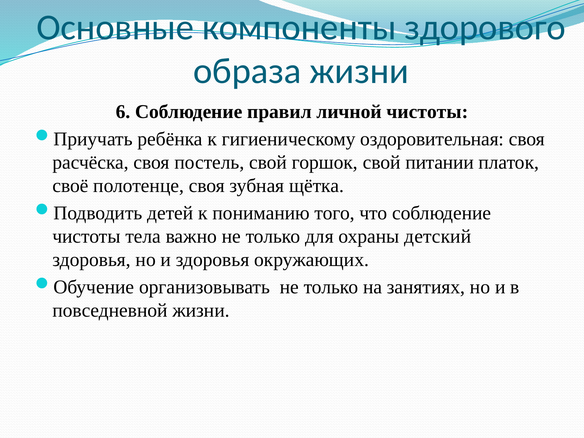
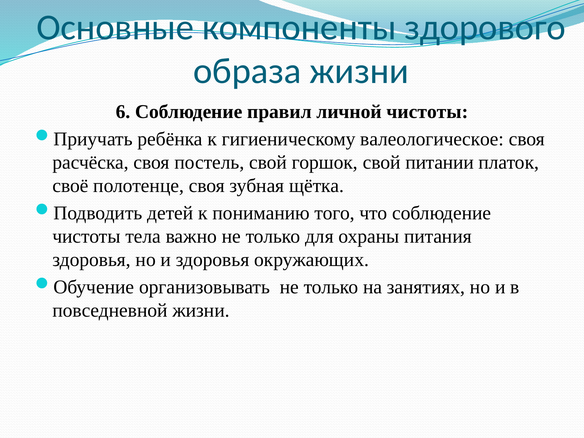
оздоровительная: оздоровительная -> валеологическое
детский: детский -> питания
